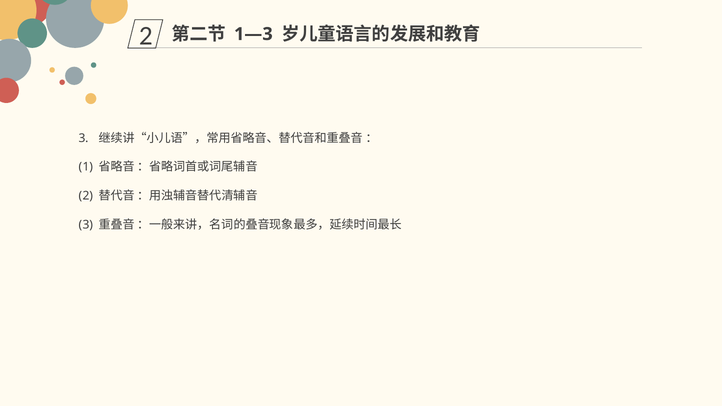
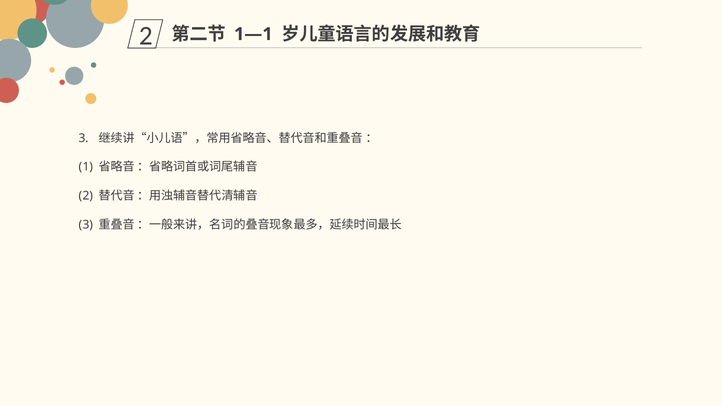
1—3: 1—3 -> 1—1
